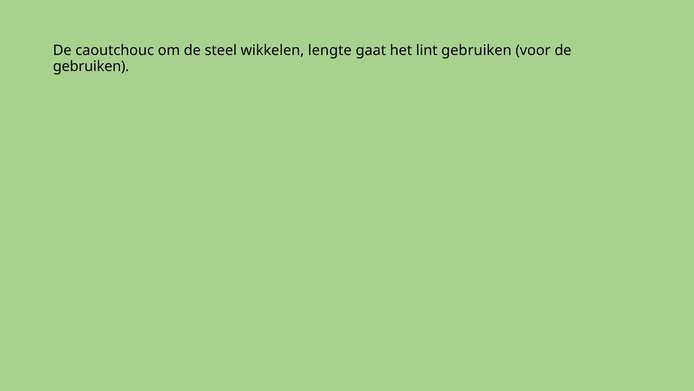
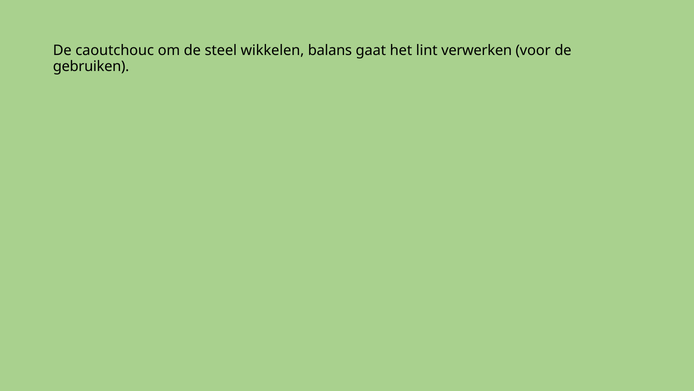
lengte: lengte -> balans
lint gebruiken: gebruiken -> verwerken
